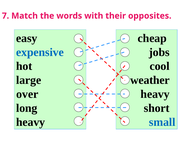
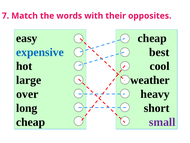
jobs: jobs -> best
heavy at (31, 122): heavy -> cheap
small colour: blue -> purple
